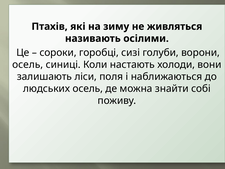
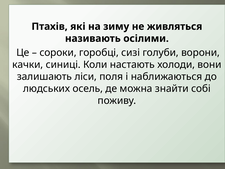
осель at (28, 64): осель -> качки
